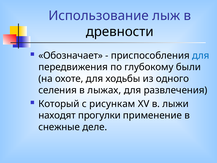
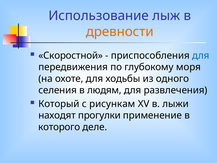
древности colour: black -> orange
Обозначает: Обозначает -> Скоростной
были: были -> моря
лыжах: лыжах -> людям
снежные: снежные -> которого
